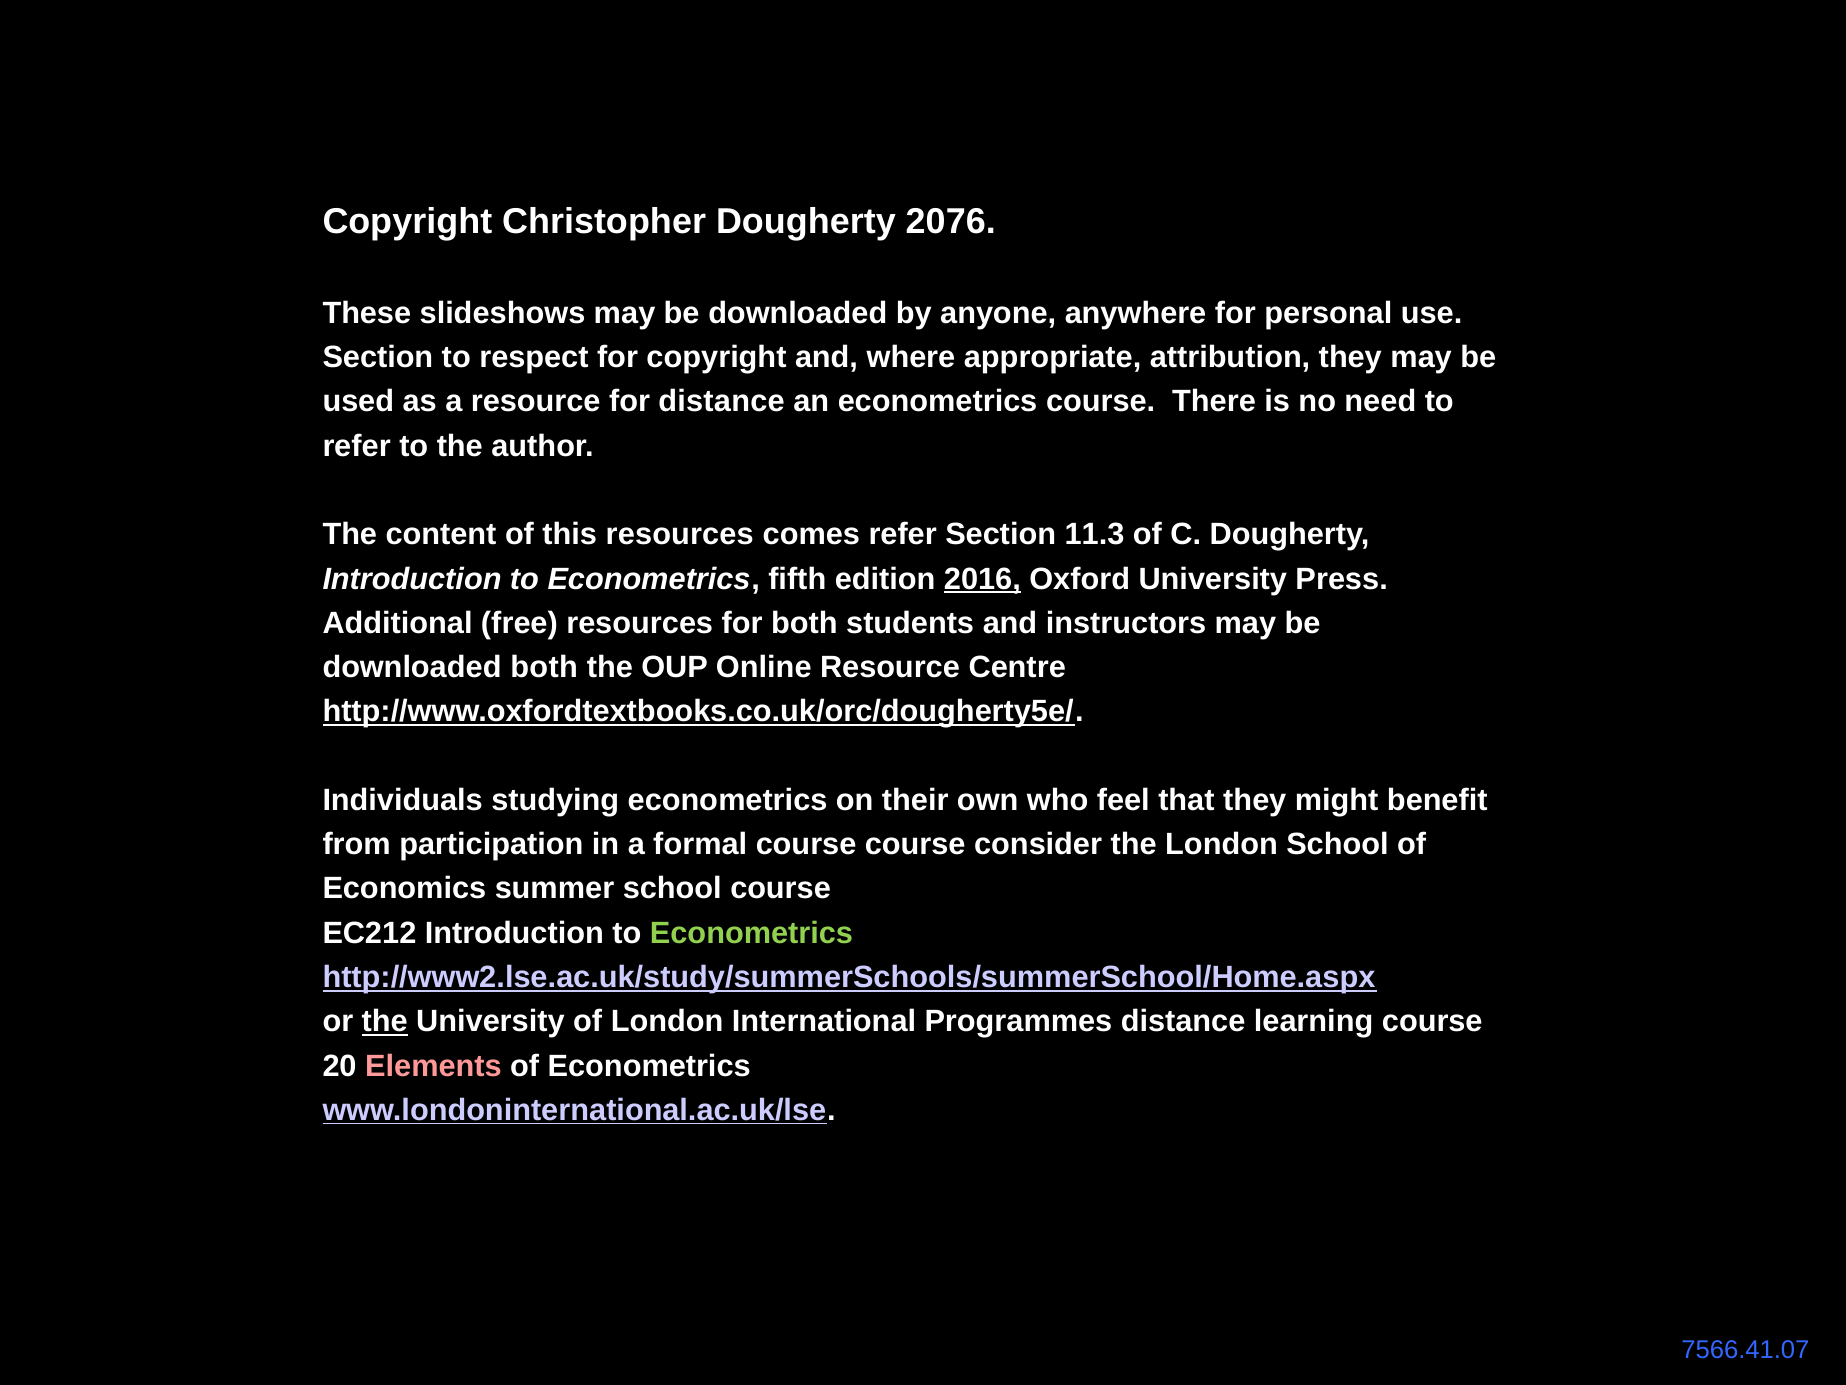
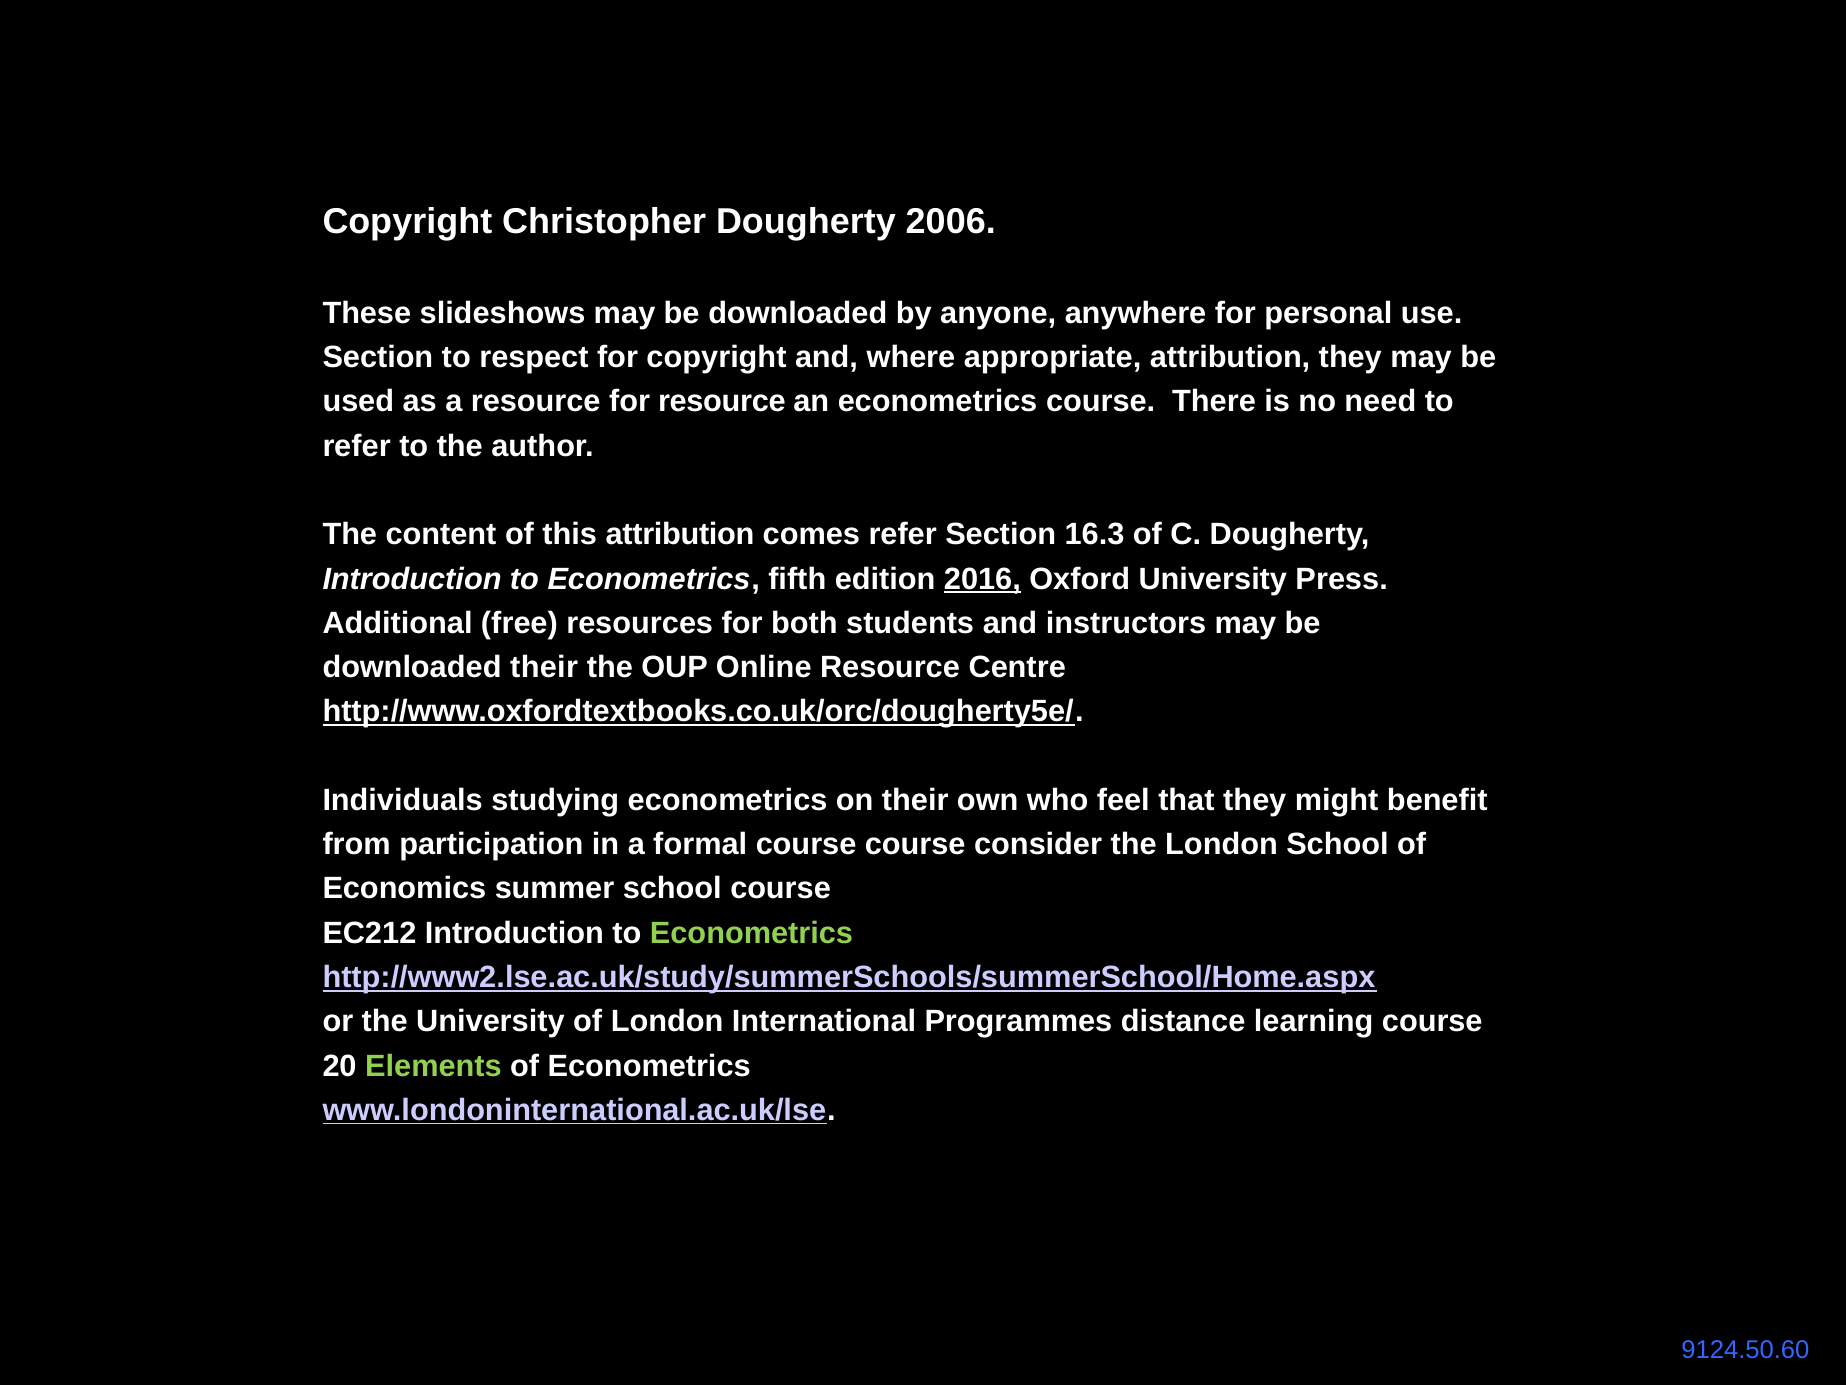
2076: 2076 -> 2006
for distance: distance -> resource
this resources: resources -> attribution
11.3: 11.3 -> 16.3
downloaded both: both -> their
the at (385, 1021) underline: present -> none
Elements colour: pink -> light green
7566.41.07: 7566.41.07 -> 9124.50.60
